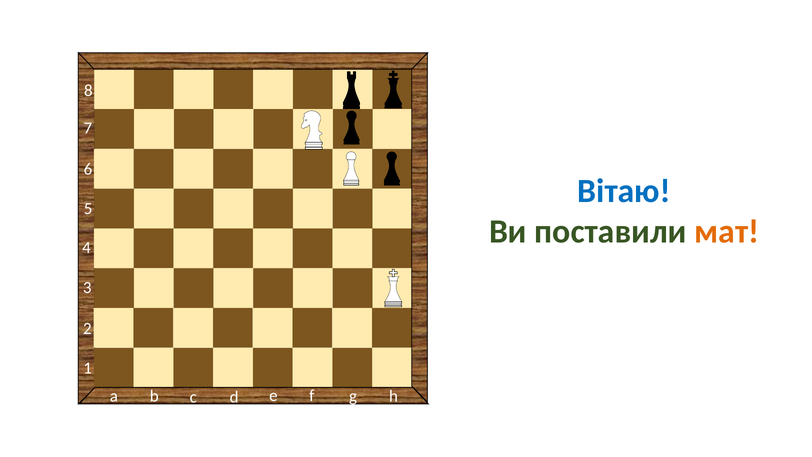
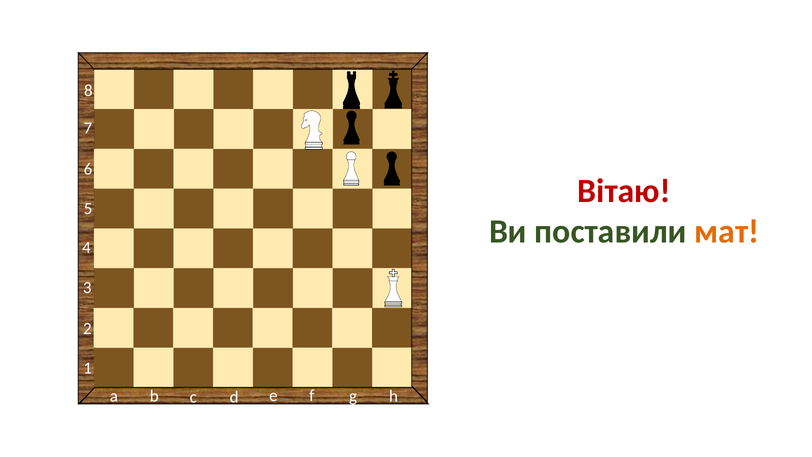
Вітаю colour: blue -> red
